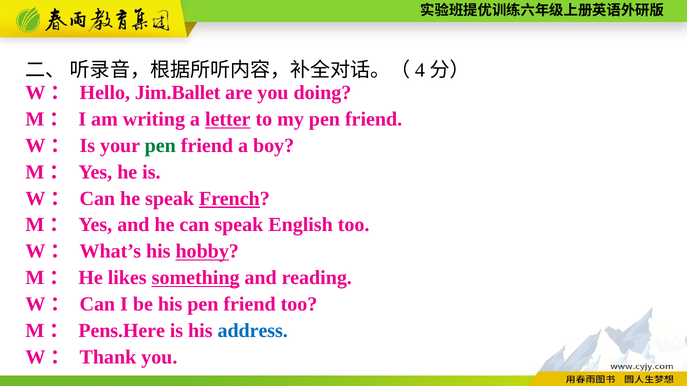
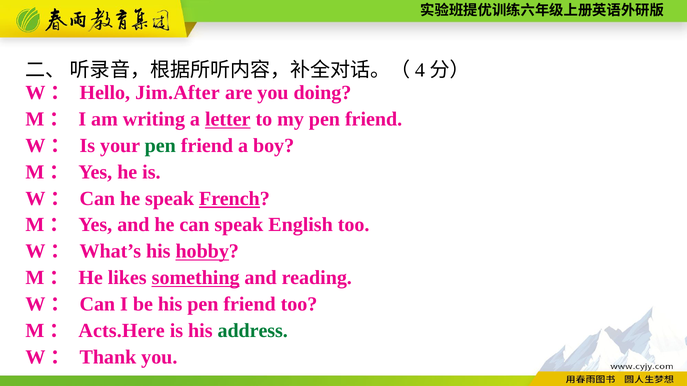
Jim.Ballet: Jim.Ballet -> Jim.After
Pens.Here: Pens.Here -> Acts.Here
address colour: blue -> green
